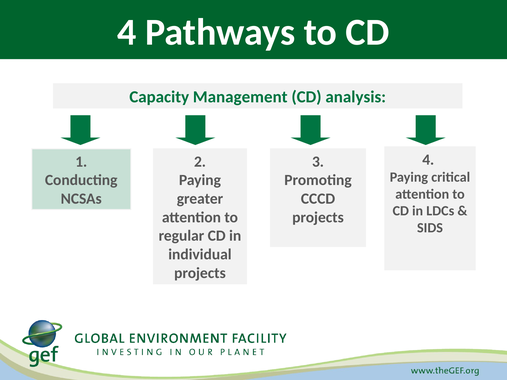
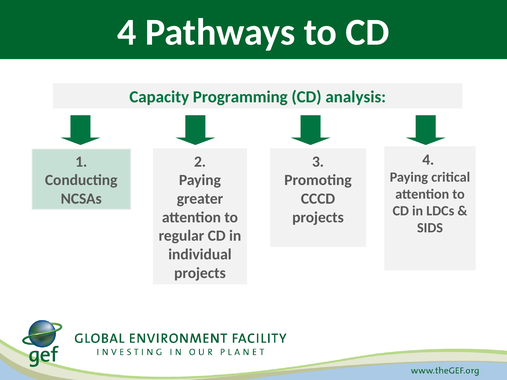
Management: Management -> Programming
